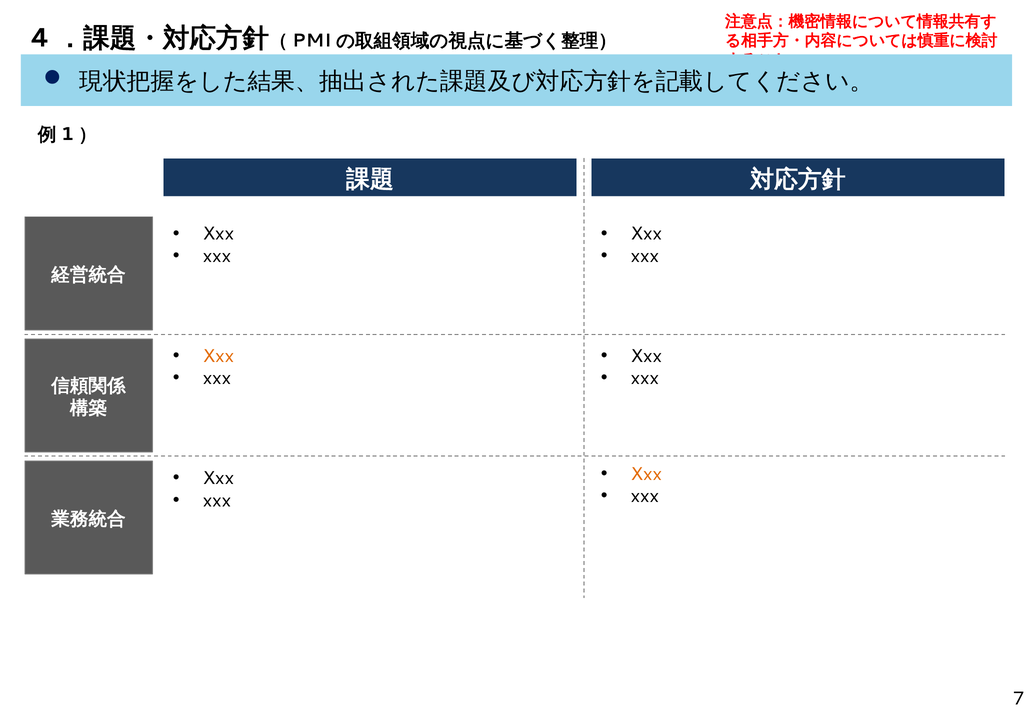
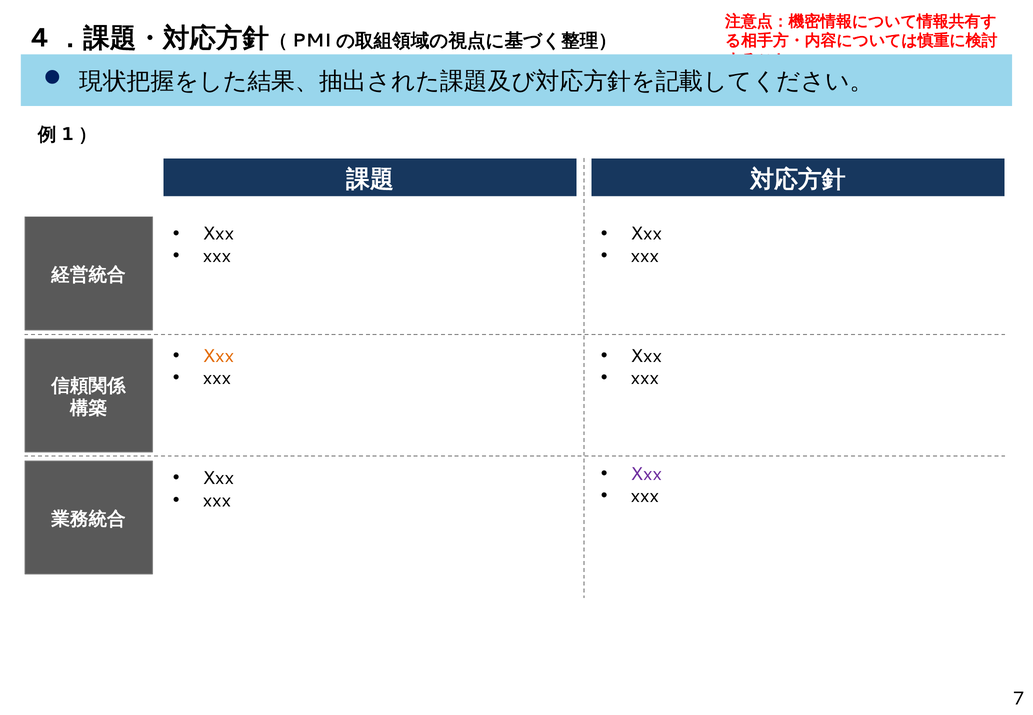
Xxx at (646, 474) colour: orange -> purple
